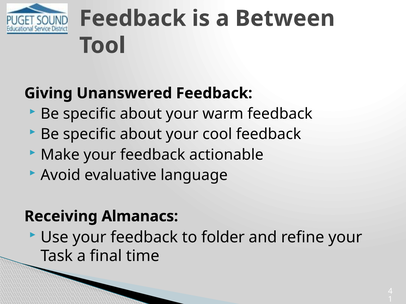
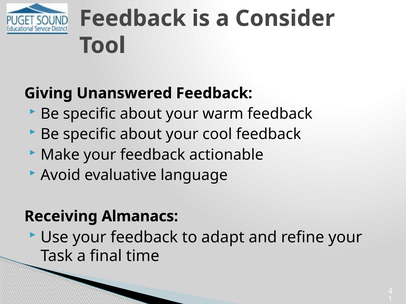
Between: Between -> Consider
folder: folder -> adapt
